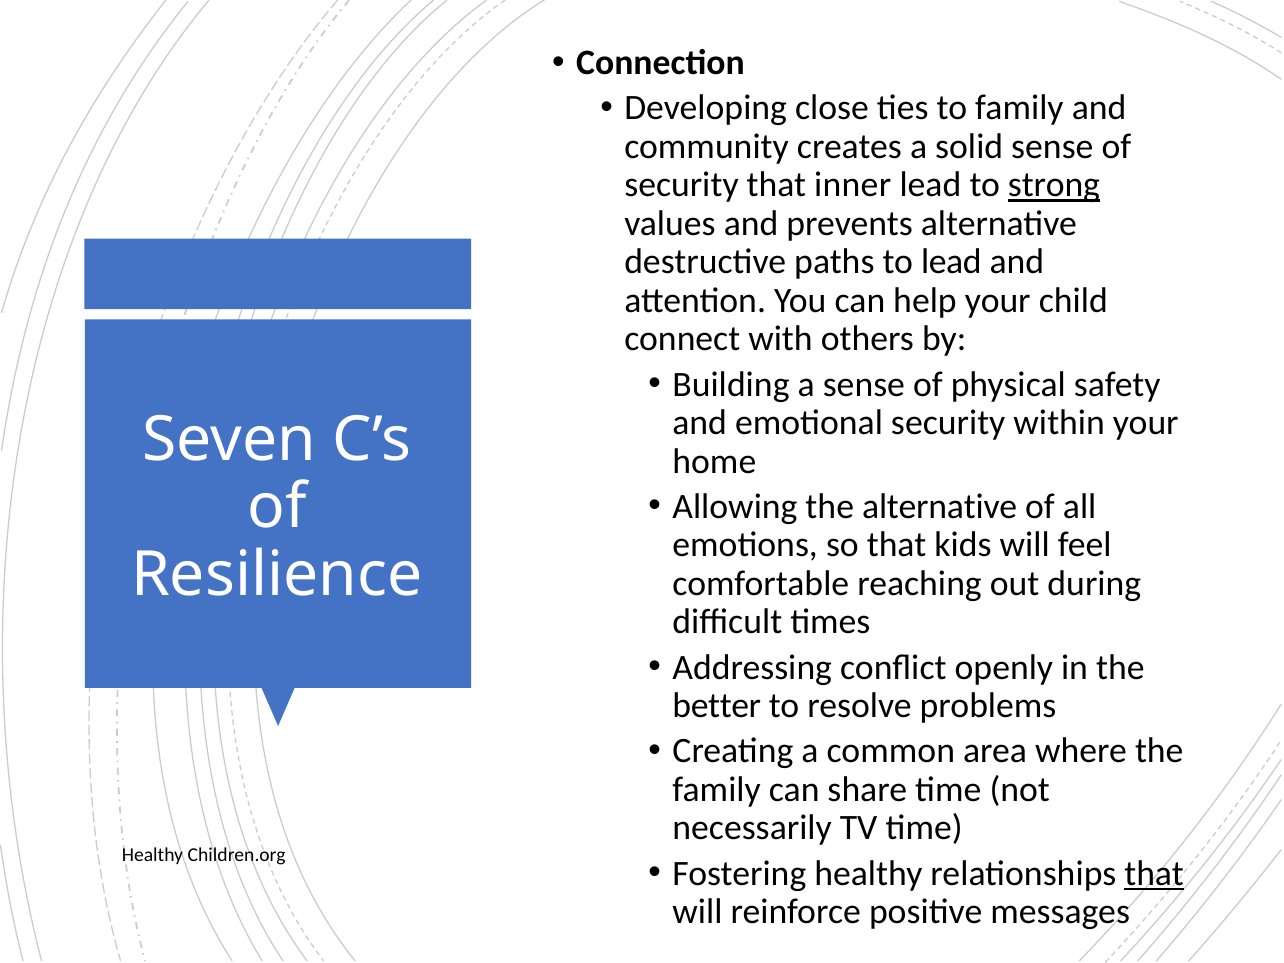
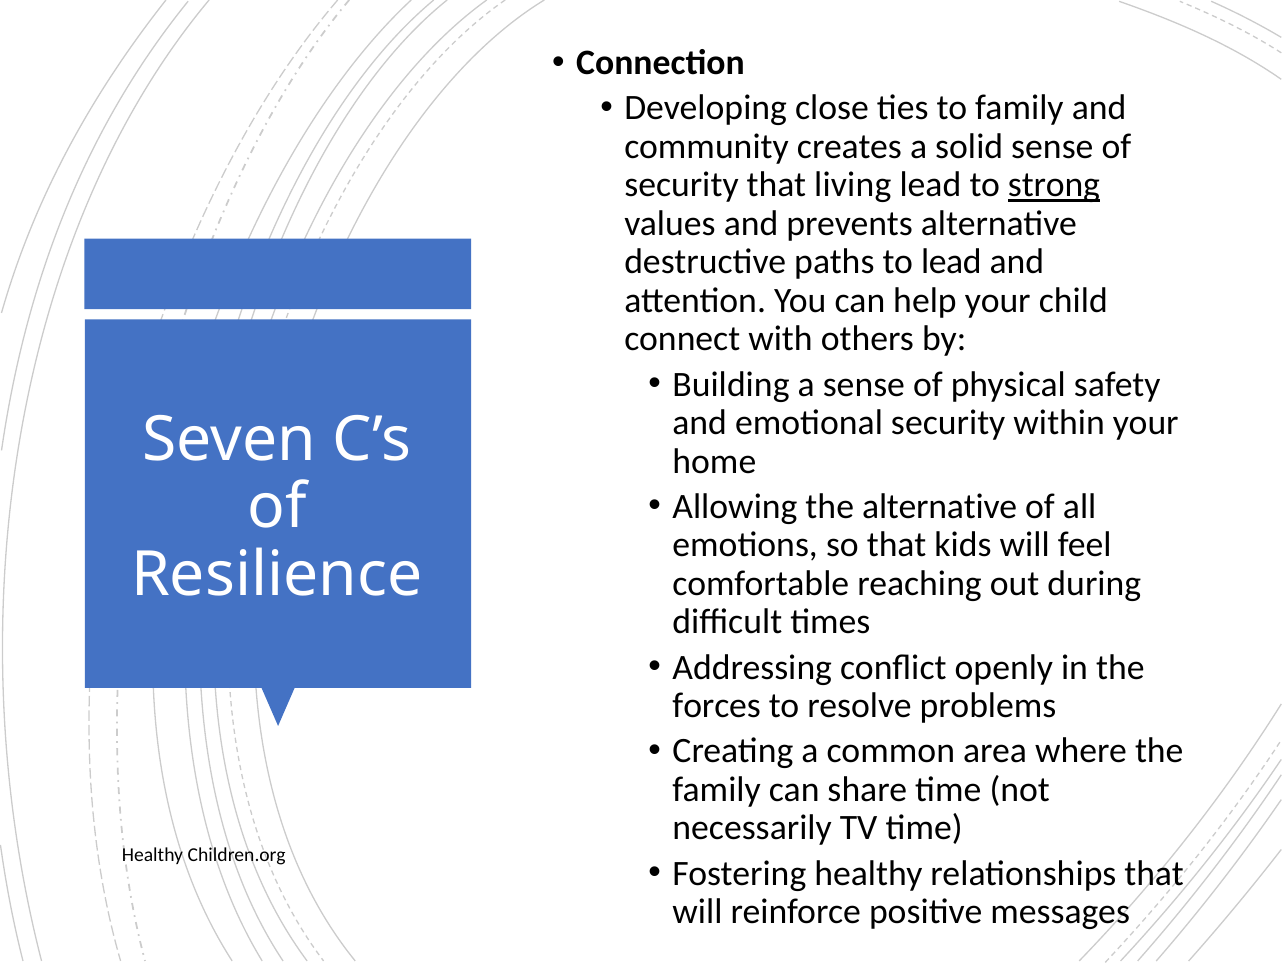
inner: inner -> living
better: better -> forces
that at (1154, 873) underline: present -> none
